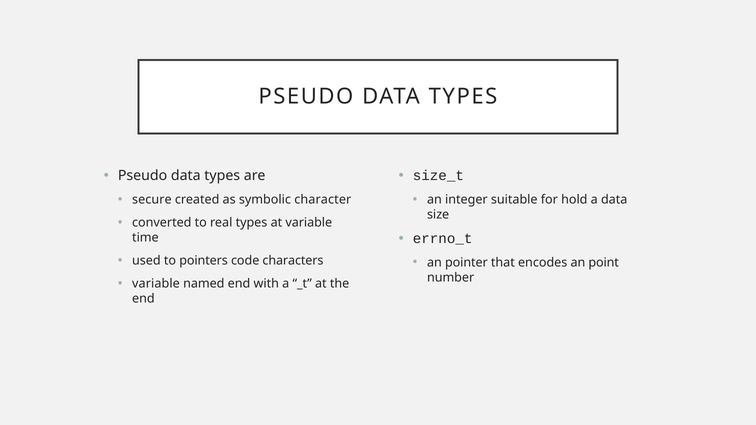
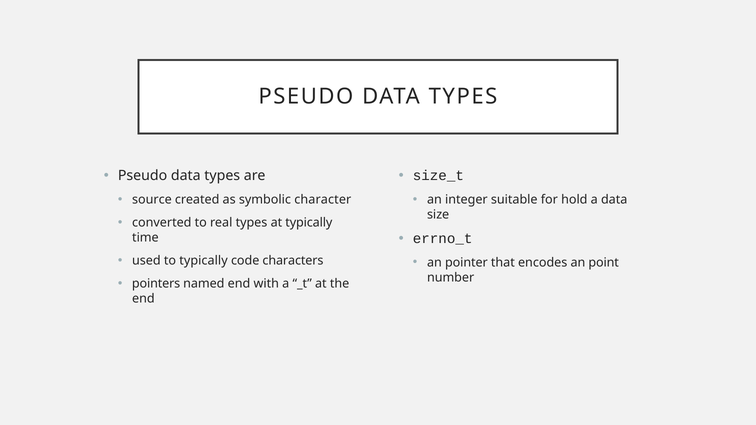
secure: secure -> source
at variable: variable -> typically
to pointers: pointers -> typically
variable at (156, 284): variable -> pointers
